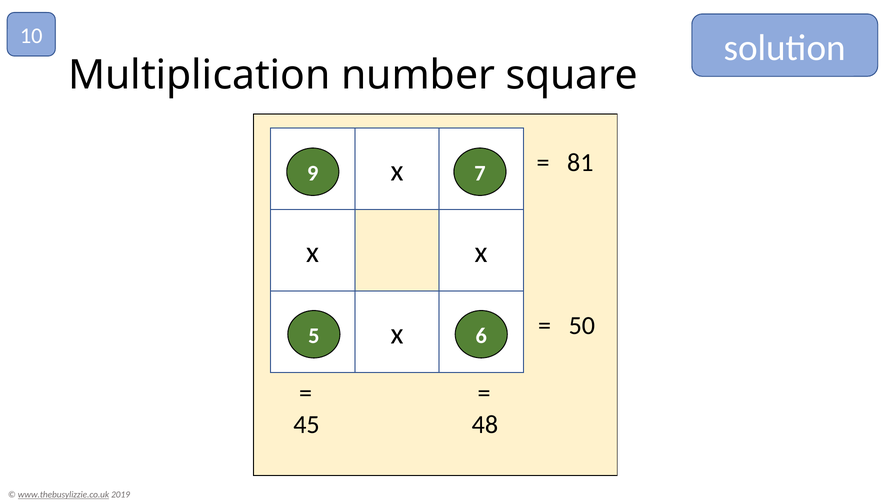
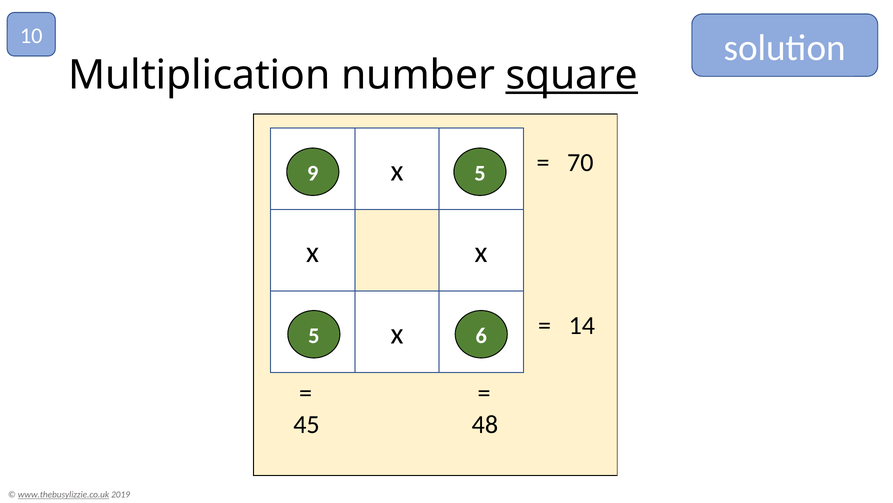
square underline: none -> present
81: 81 -> 70
9 7: 7 -> 5
50: 50 -> 14
